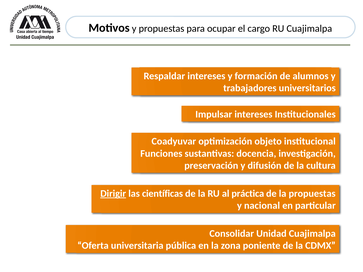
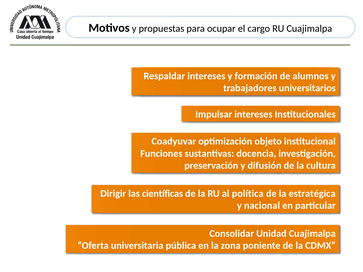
Dirigir underline: present -> none
práctica: práctica -> política
la propuestas: propuestas -> estratégica
